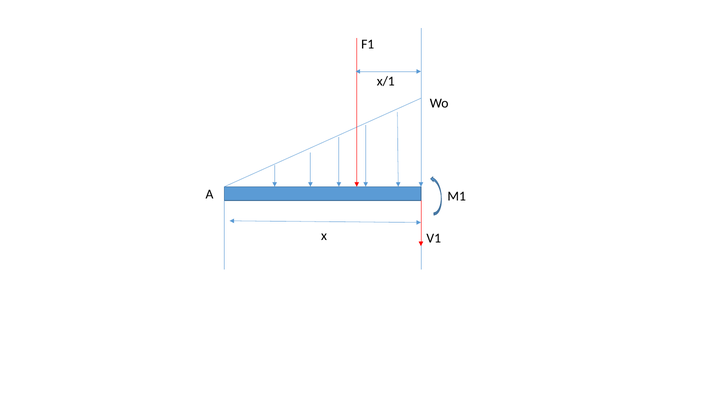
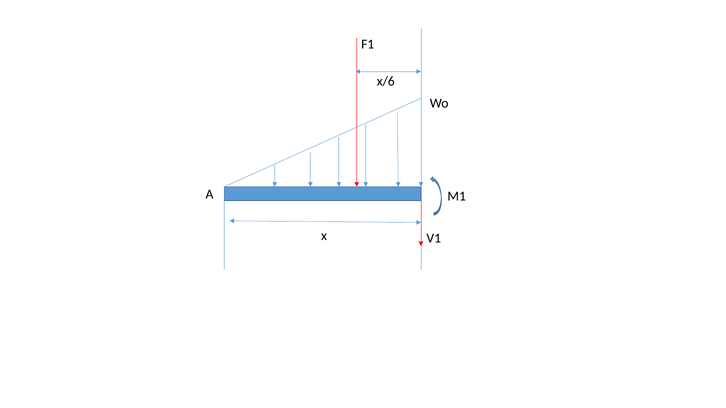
x/1: x/1 -> x/6
